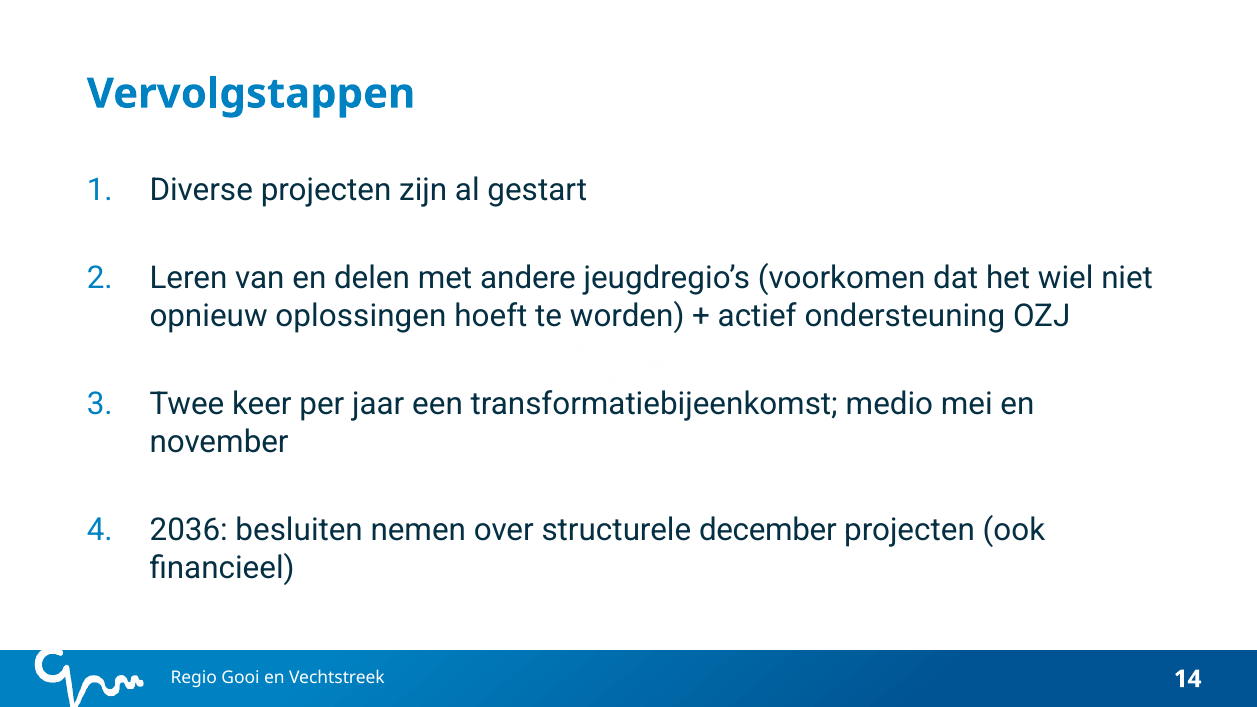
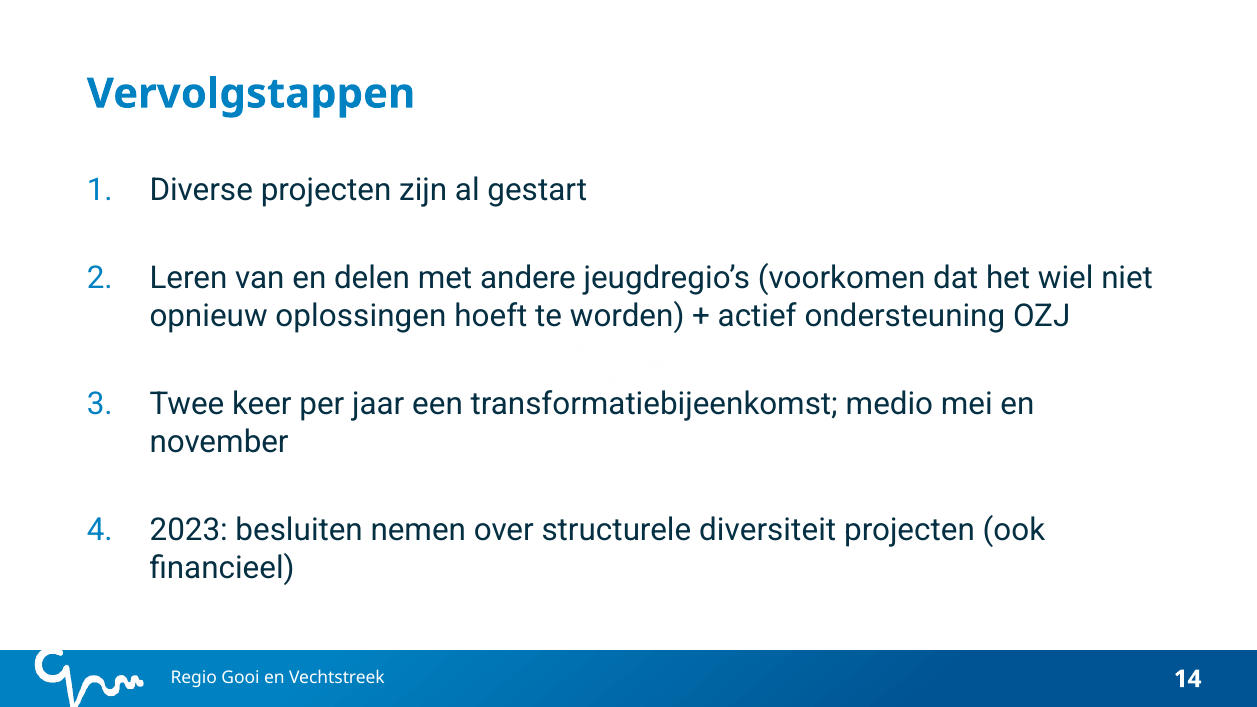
2036: 2036 -> 2023
december: december -> diversiteit
